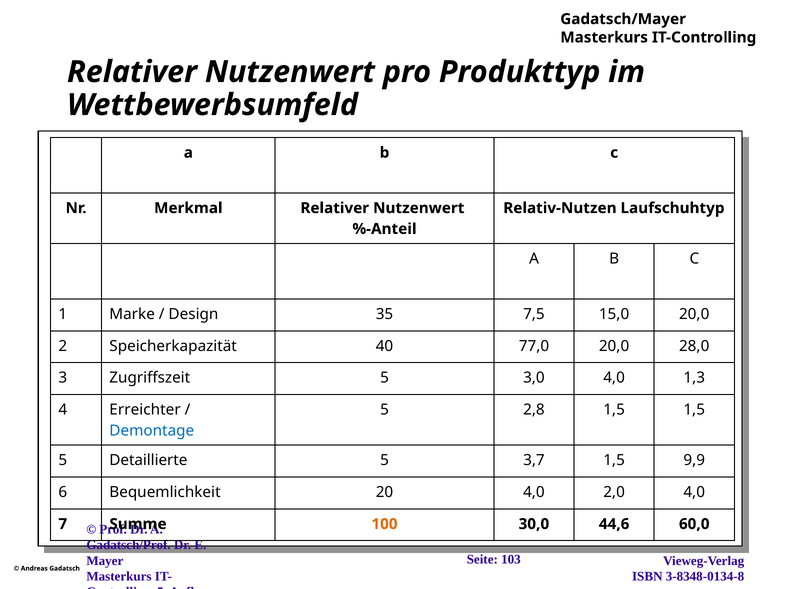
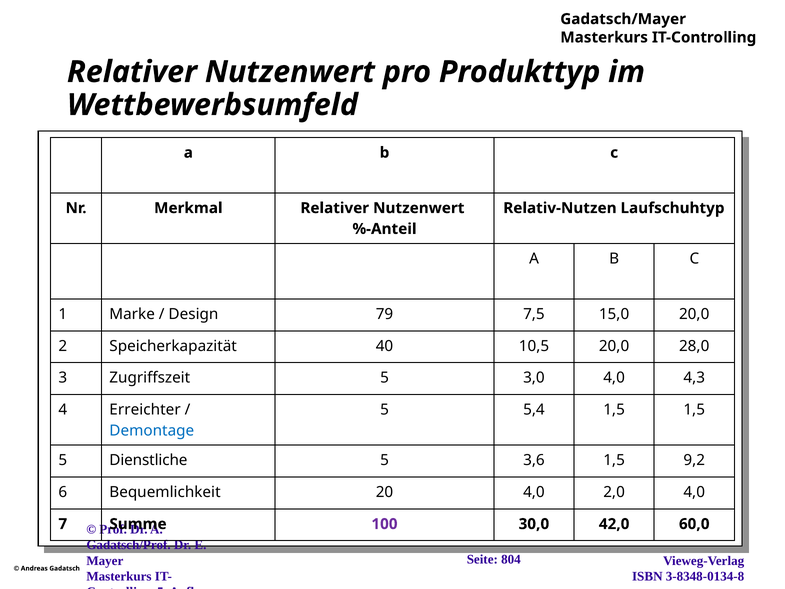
35: 35 -> 79
77,0: 77,0 -> 10,5
1,3: 1,3 -> 4,3
2,8: 2,8 -> 5,4
Detaillierte: Detaillierte -> Dienstliche
3,7: 3,7 -> 3,6
9,9: 9,9 -> 9,2
100 colour: orange -> purple
44,6: 44,6 -> 42,0
103: 103 -> 804
